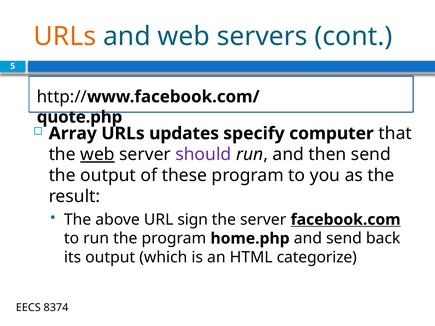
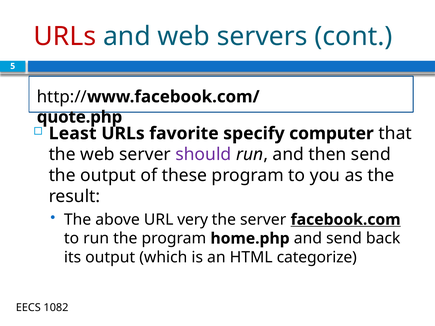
URLs at (65, 36) colour: orange -> red
Array: Array -> Least
updates: updates -> favorite
web at (97, 155) underline: present -> none
sign: sign -> very
8374: 8374 -> 1082
